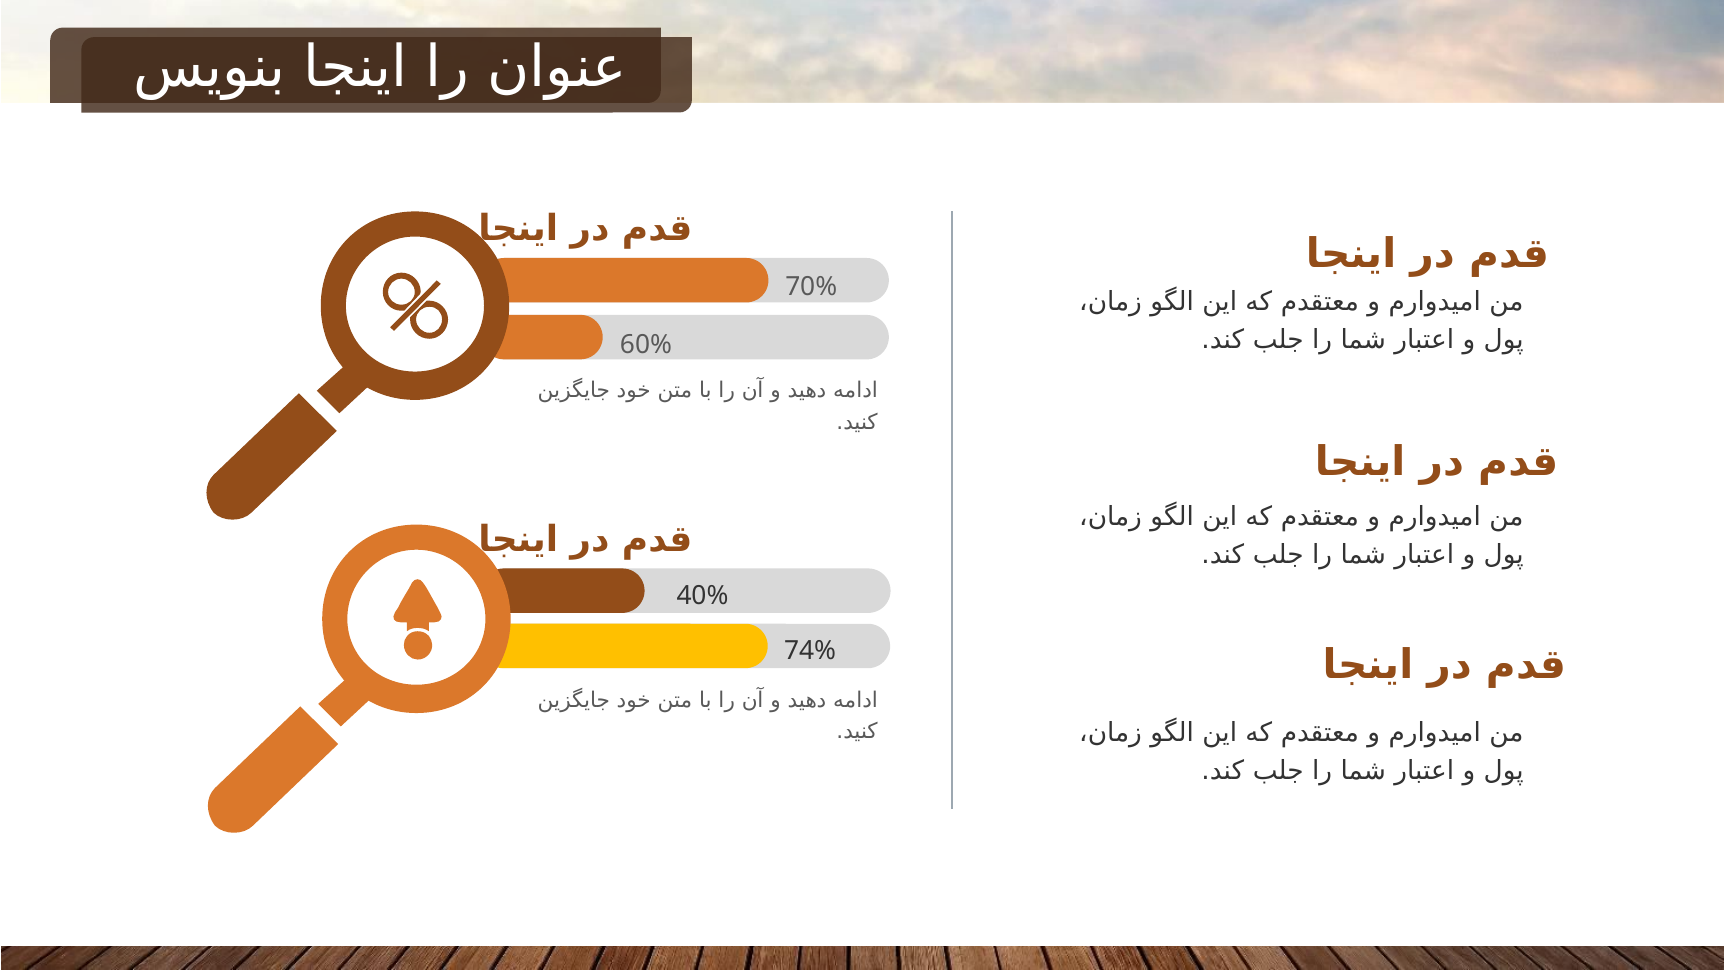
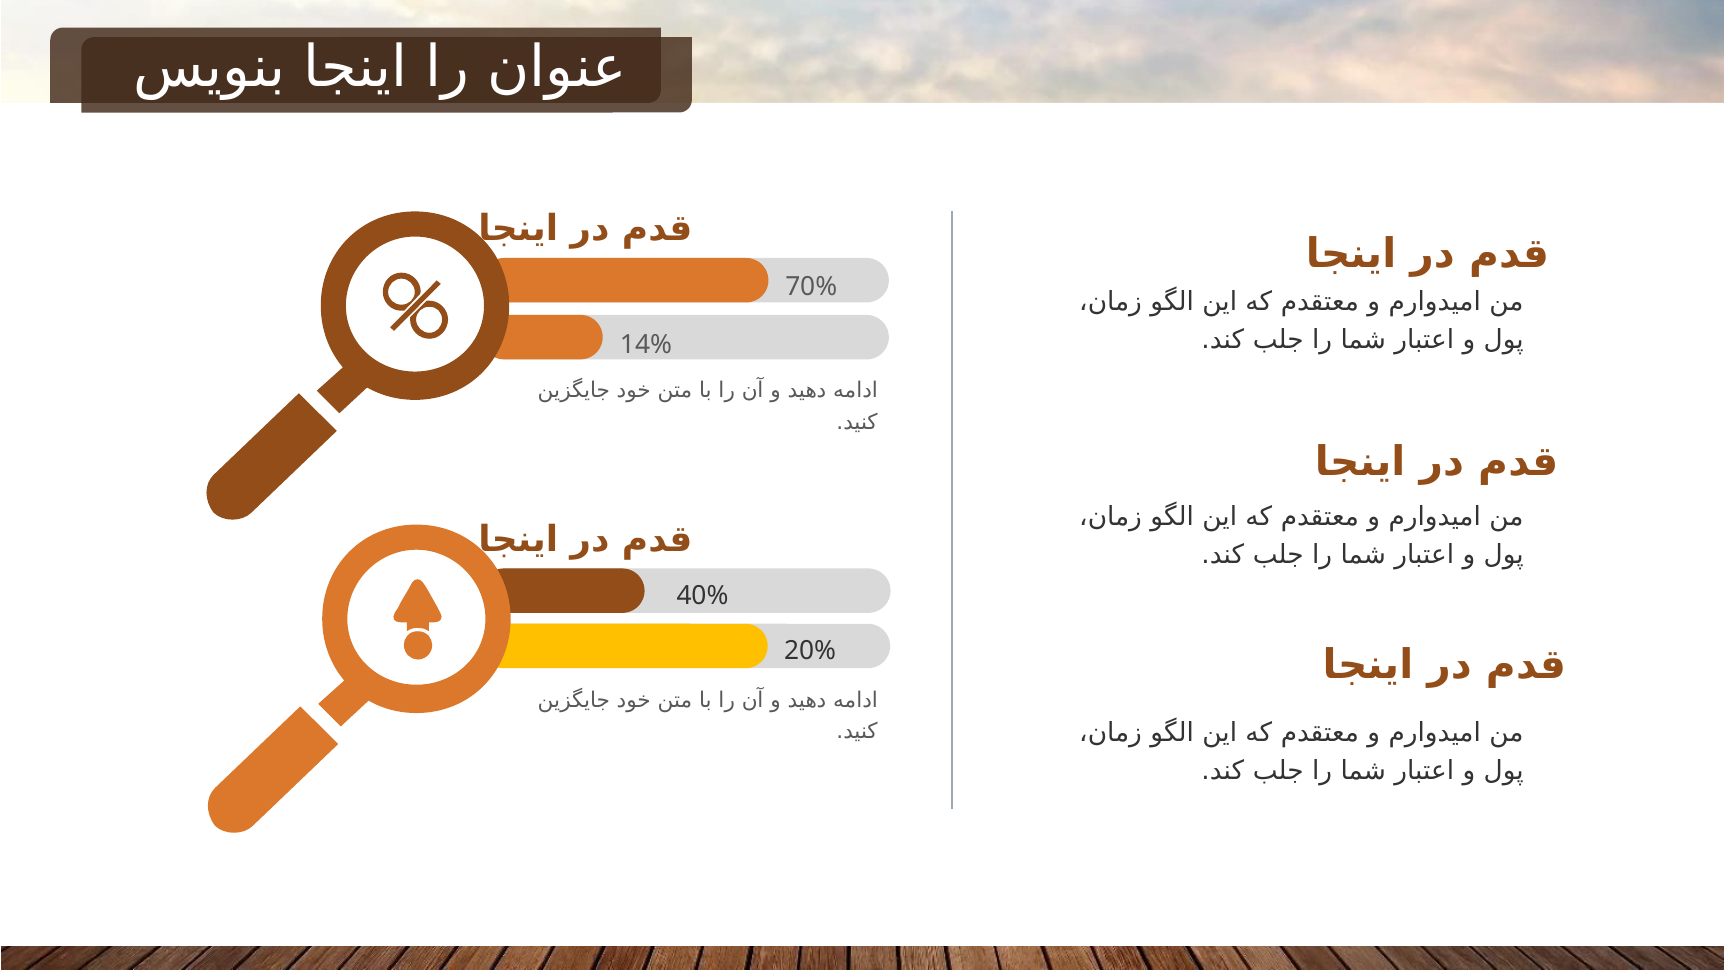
60%: 60% -> 14%
74%: 74% -> 20%
